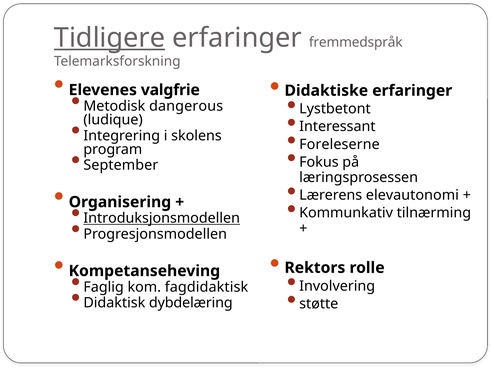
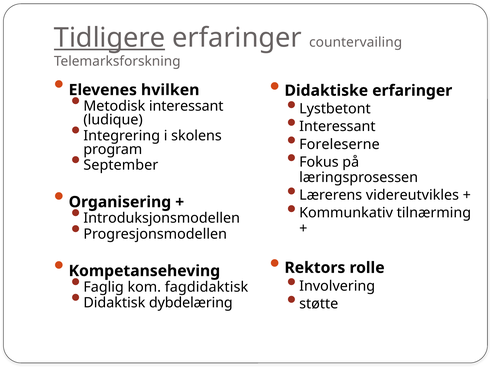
fremmedspråk: fremmedspråk -> countervailing
valgfrie: valgfrie -> hvilken
Metodisk dangerous: dangerous -> interessant
elevautonomi: elevautonomi -> videreutvikles
Introduksjonsmodellen underline: present -> none
